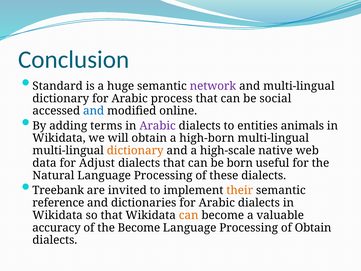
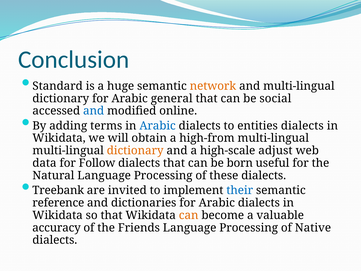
network colour: purple -> orange
process: process -> general
Arabic at (158, 126) colour: purple -> blue
entities animals: animals -> dialects
high-born: high-born -> high-from
native: native -> adjust
Adjust: Adjust -> Follow
their colour: orange -> blue
the Become: Become -> Friends
of Obtain: Obtain -> Native
